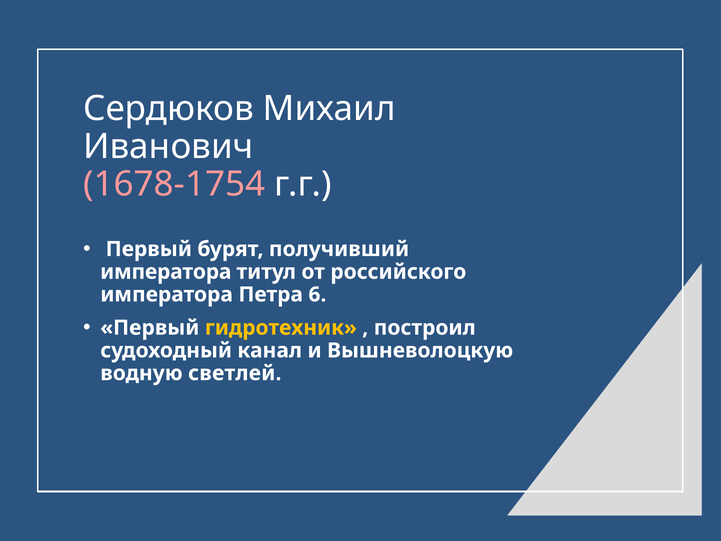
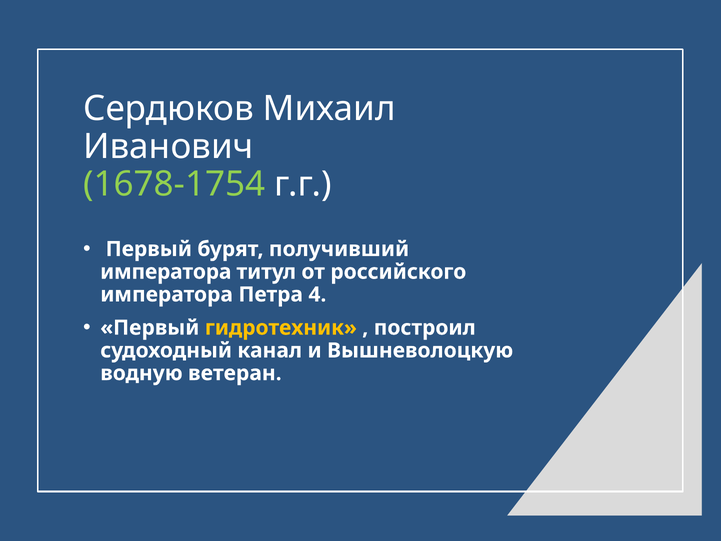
1678-1754 colour: pink -> light green
6: 6 -> 4
светлей: светлей -> ветеран
